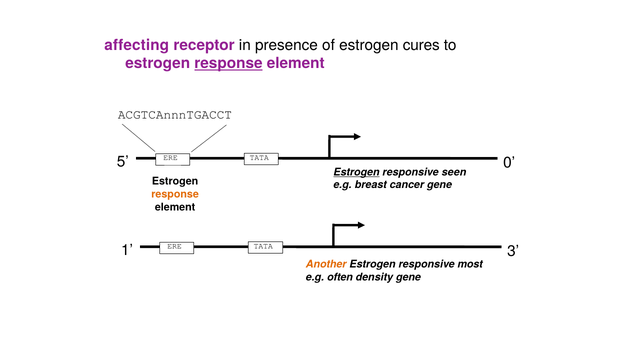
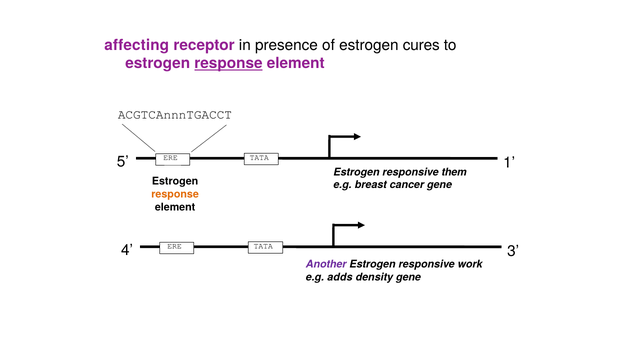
0: 0 -> 1
Estrogen at (356, 172) underline: present -> none
seen: seen -> them
1: 1 -> 4
Another colour: orange -> purple
most: most -> work
often: often -> adds
